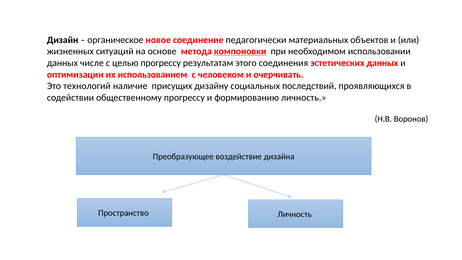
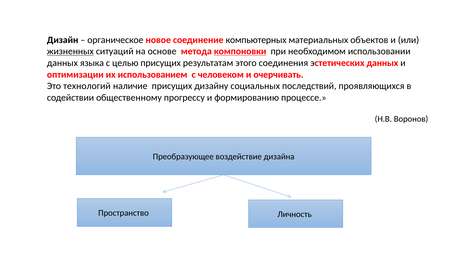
педагогически: педагогически -> компьютерных
жизненных underline: none -> present
числе: числе -> языка
целью прогрессу: прогрессу -> присущих
формированию личность: личность -> процессе
